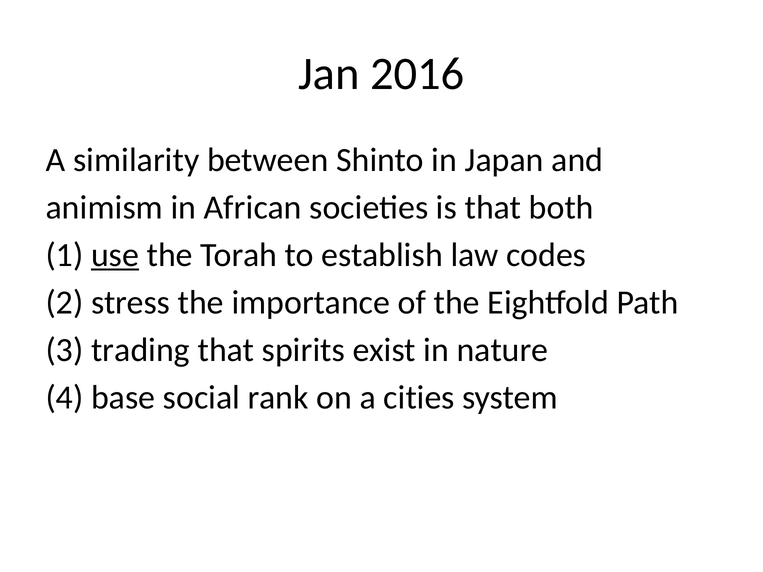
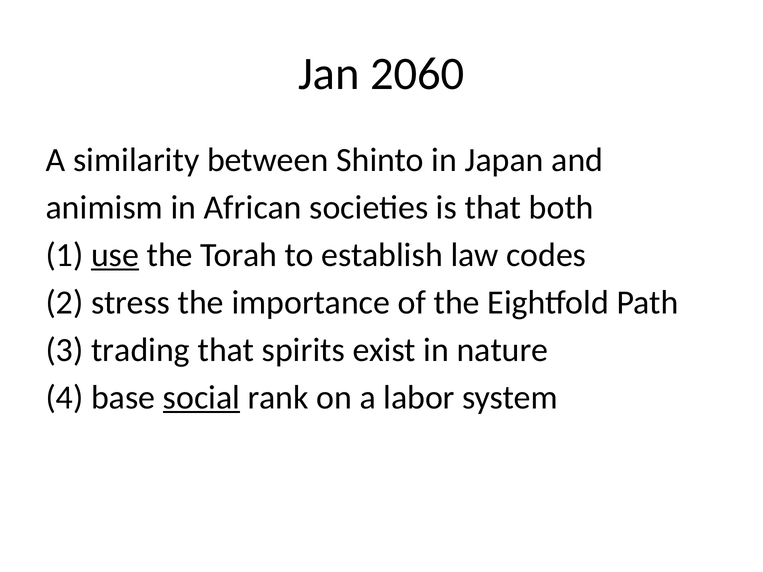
2016: 2016 -> 2060
social underline: none -> present
cities: cities -> labor
